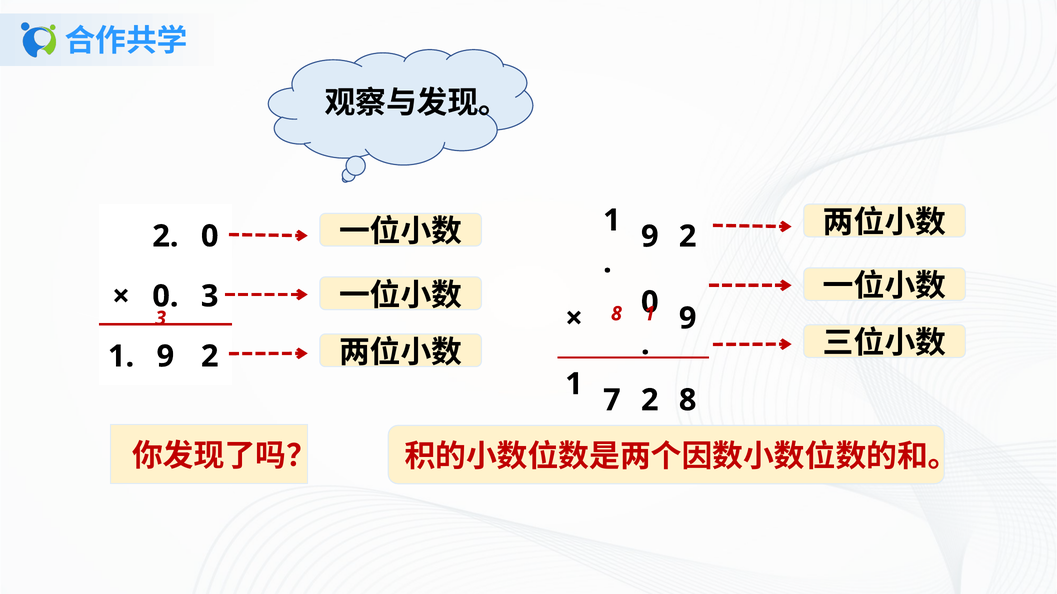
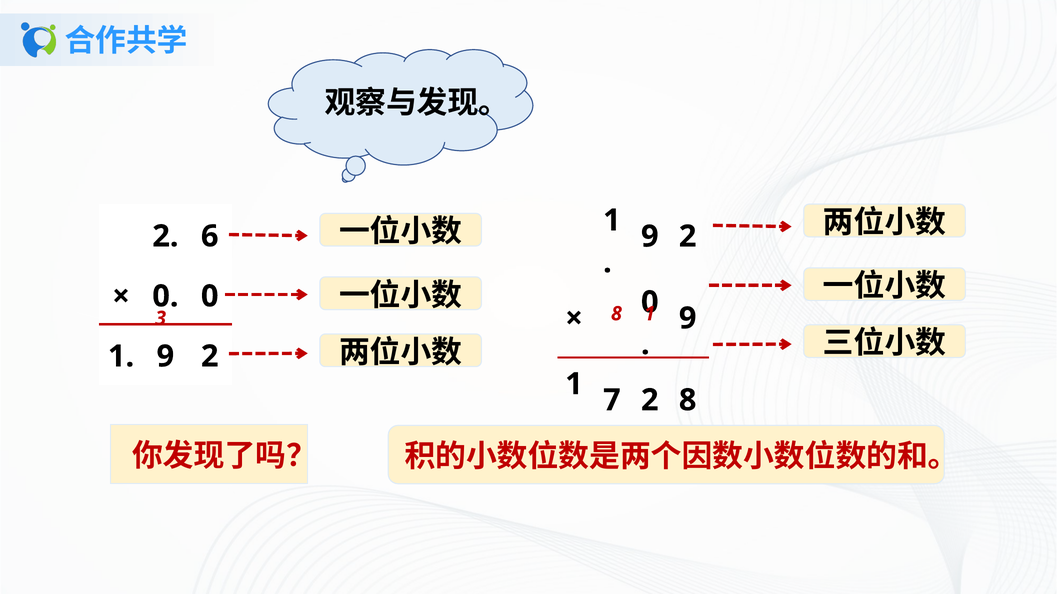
2 0: 0 -> 6
0 3: 3 -> 0
